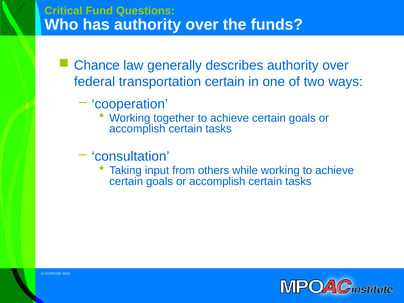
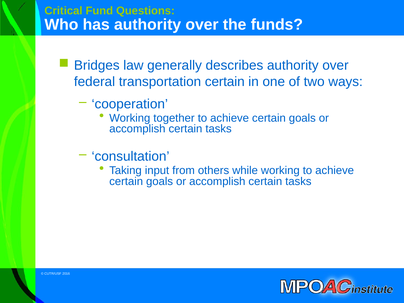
Chance: Chance -> Bridges
